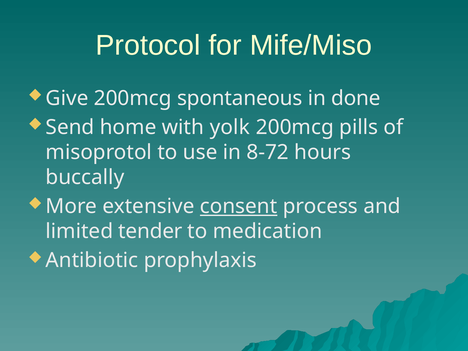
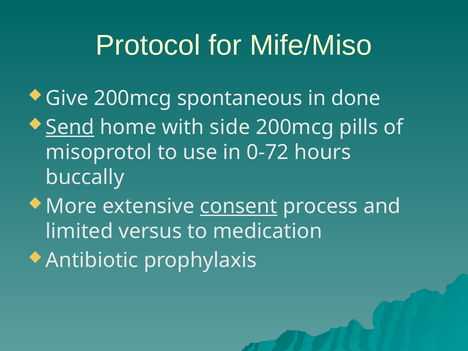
Send underline: none -> present
yolk: yolk -> side
8-72: 8-72 -> 0-72
tender: tender -> versus
